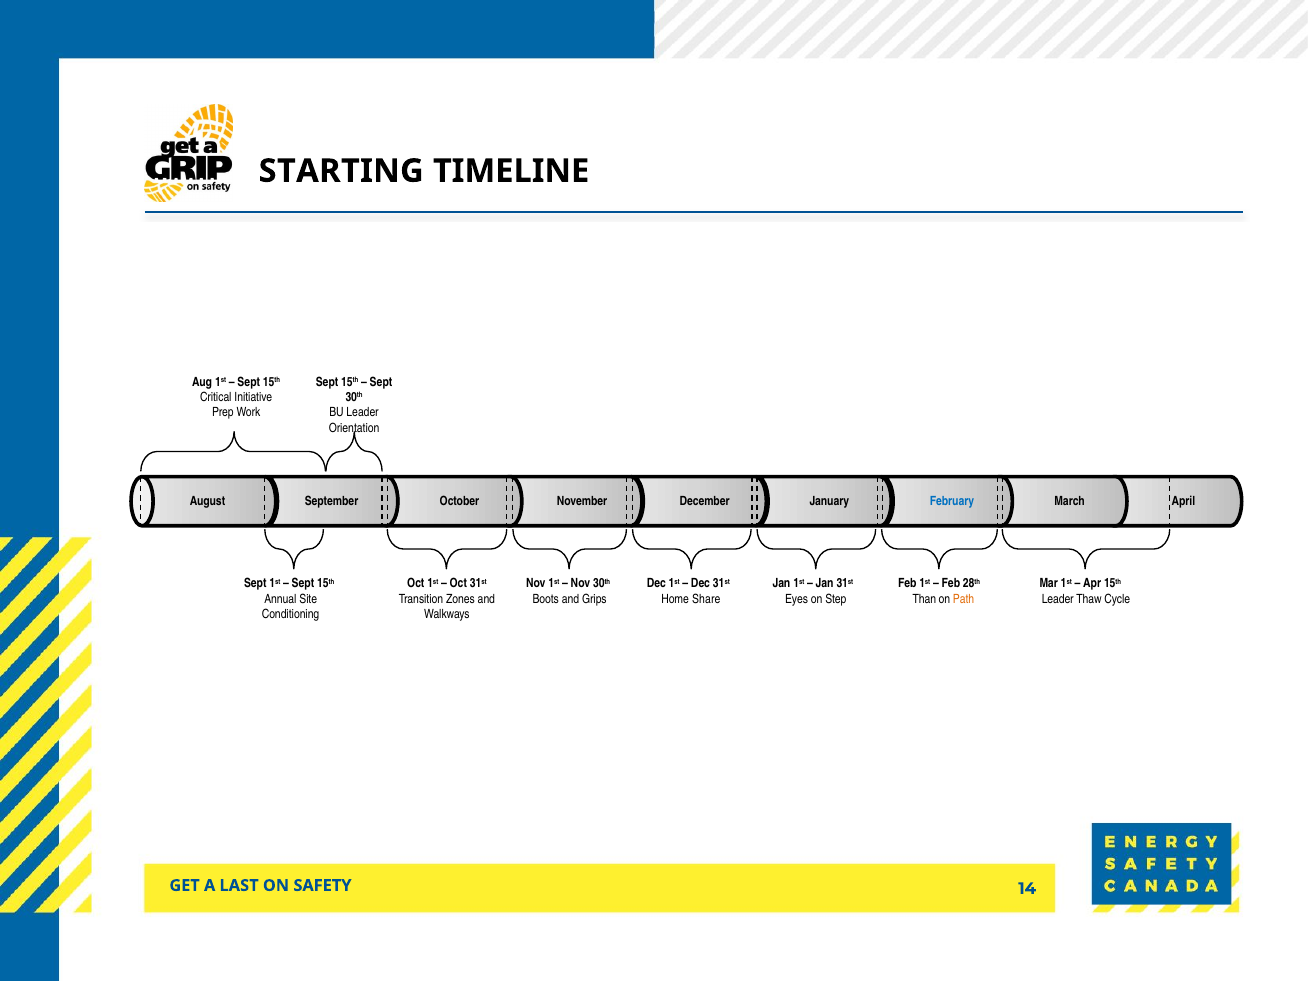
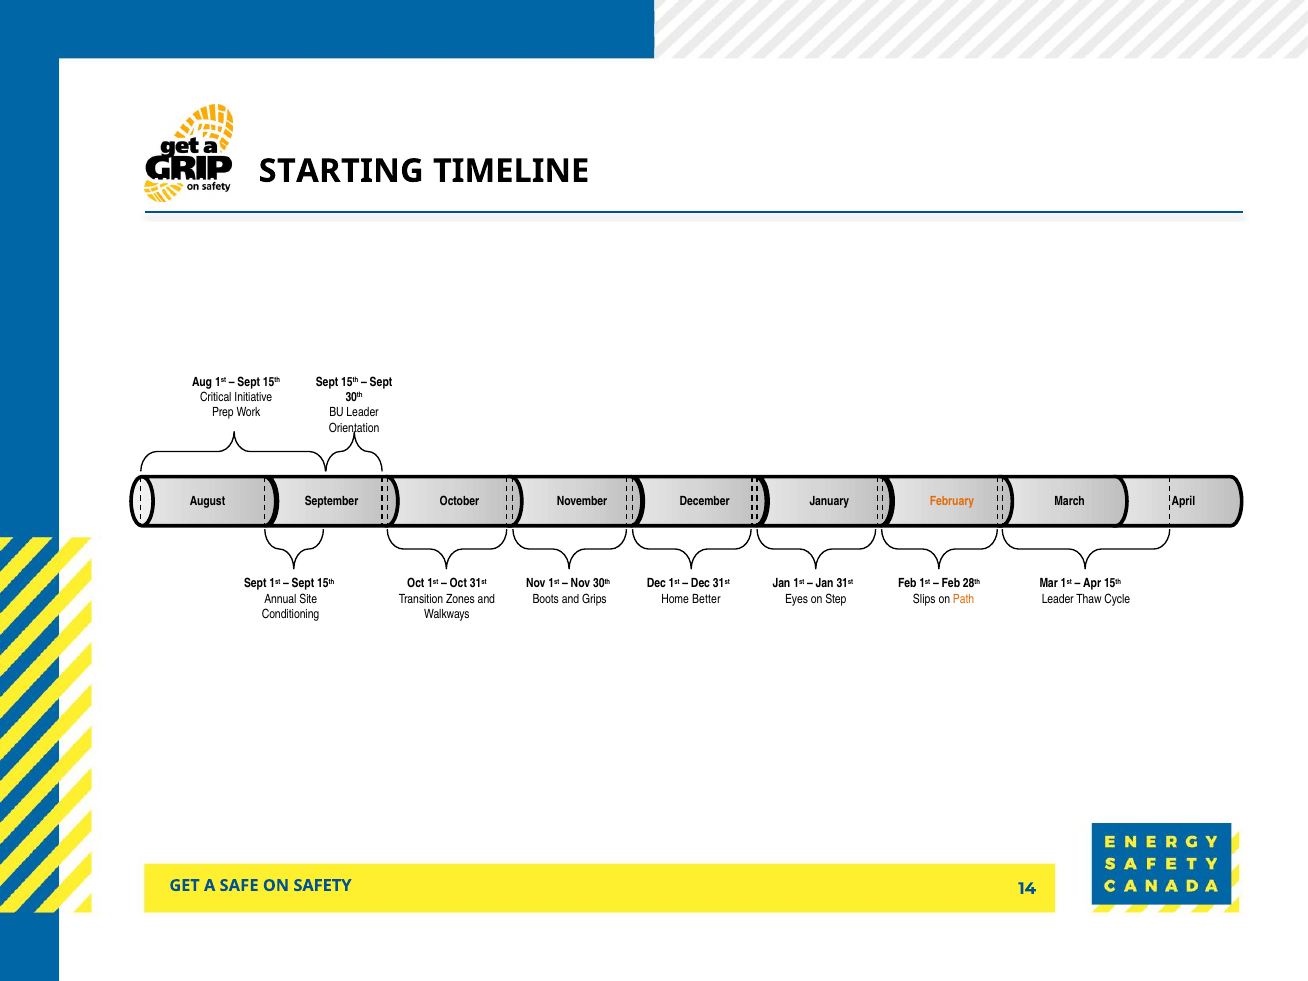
February colour: blue -> orange
Share: Share -> Better
Than: Than -> Slips
LAST: LAST -> SAFE
